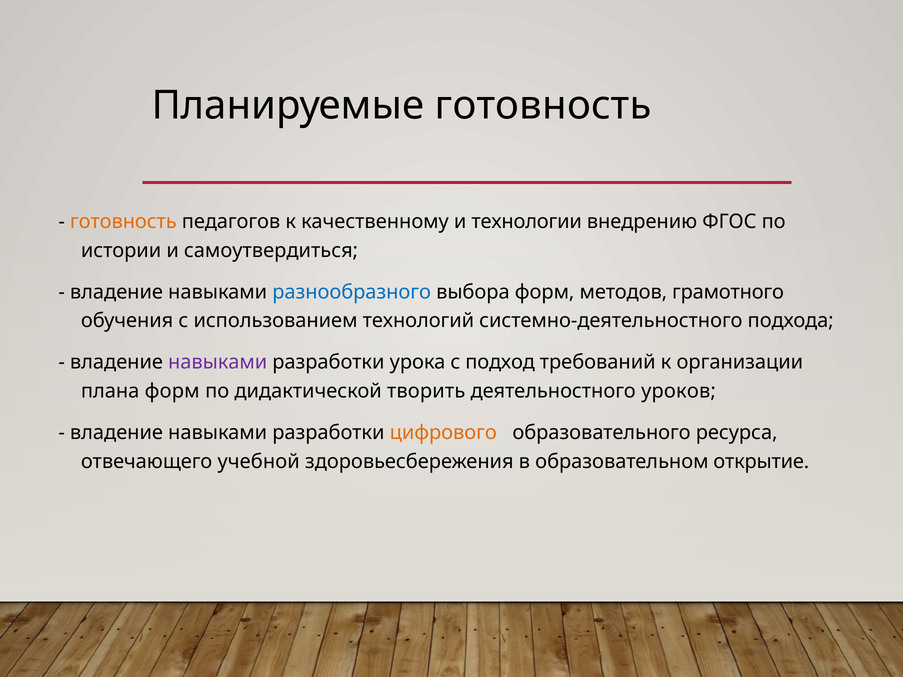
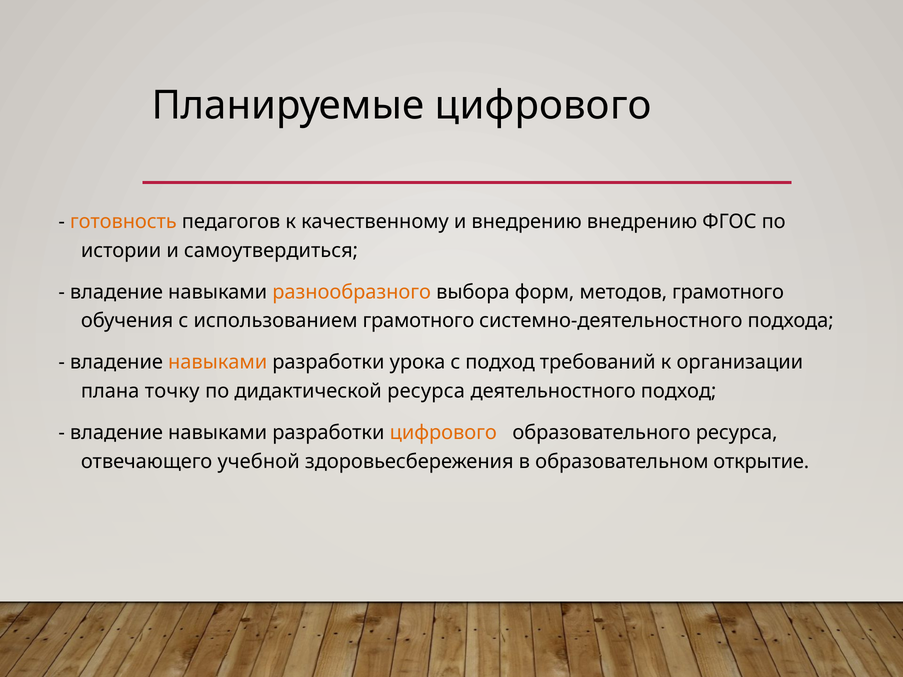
Планируемые готовность: готовность -> цифрового
и технологии: технологии -> внедрению
разнообразного colour: blue -> orange
использованием технологий: технологий -> грамотного
навыками at (218, 362) colour: purple -> orange
плана форм: форм -> точку
дидактической творить: творить -> ресурса
деятельностного уроков: уроков -> подход
